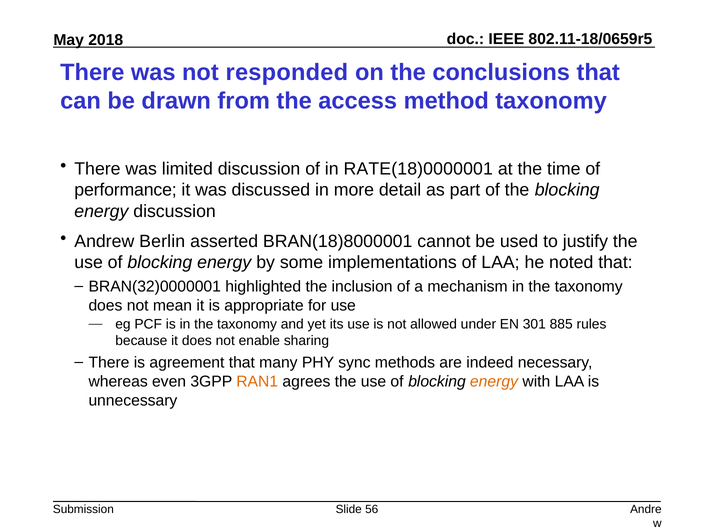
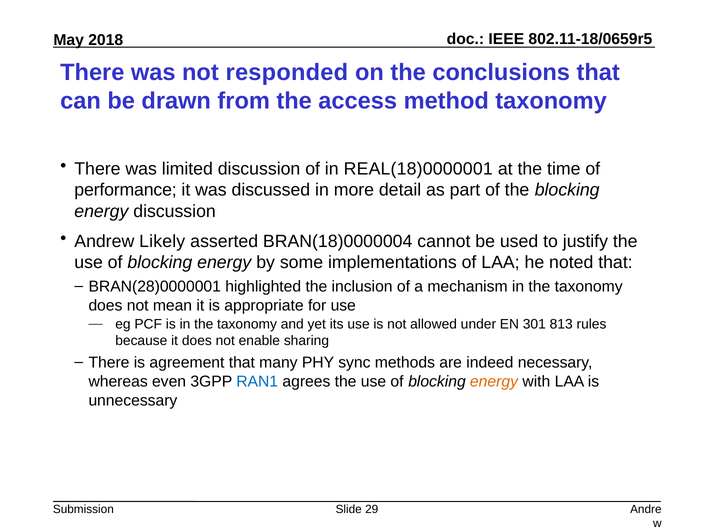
RATE(18)0000001: RATE(18)0000001 -> REAL(18)0000001
Berlin: Berlin -> Likely
BRAN(18)8000001: BRAN(18)8000001 -> BRAN(18)0000004
BRAN(32)0000001: BRAN(32)0000001 -> BRAN(28)0000001
885: 885 -> 813
RAN1 colour: orange -> blue
56: 56 -> 29
